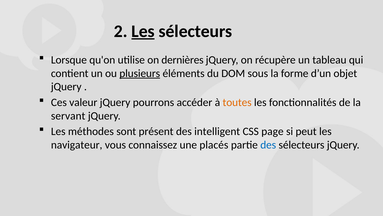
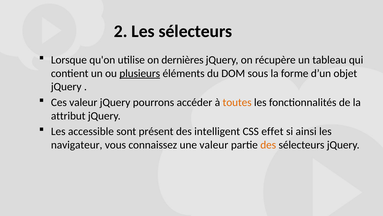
Les at (143, 31) underline: present -> none
servant: servant -> attribut
méthodes: méthodes -> accessible
page: page -> effet
peut: peut -> ainsi
une placés: placés -> valeur
des at (268, 145) colour: blue -> orange
